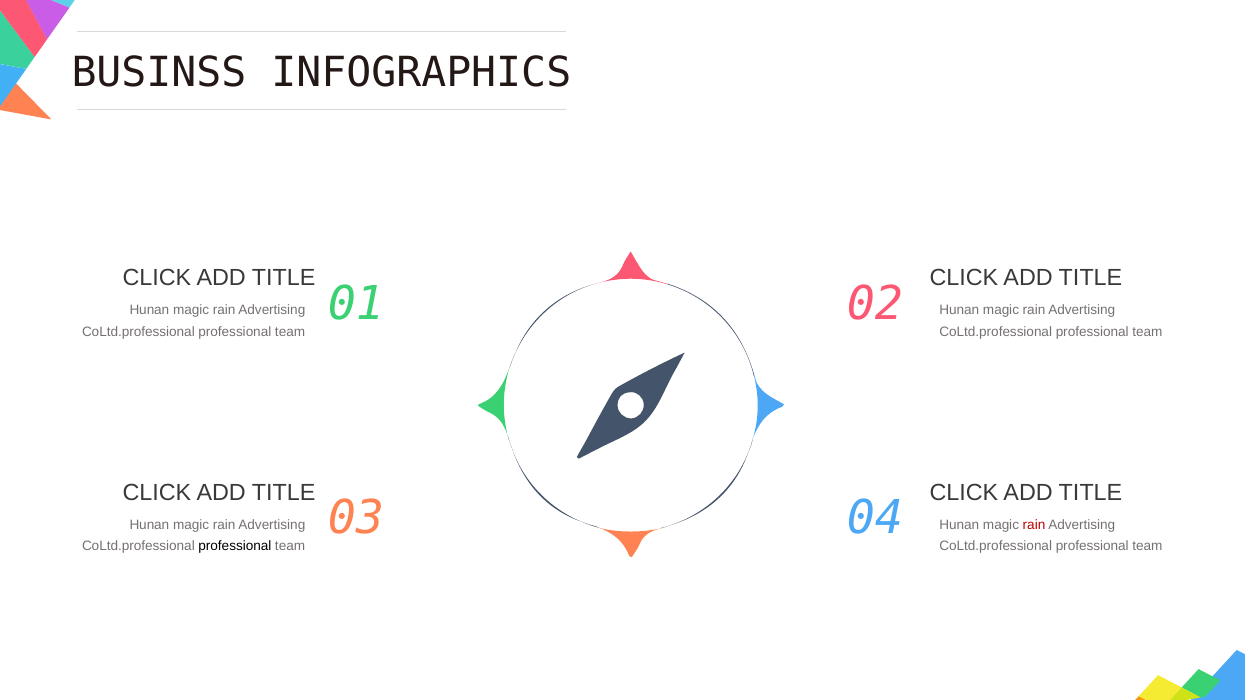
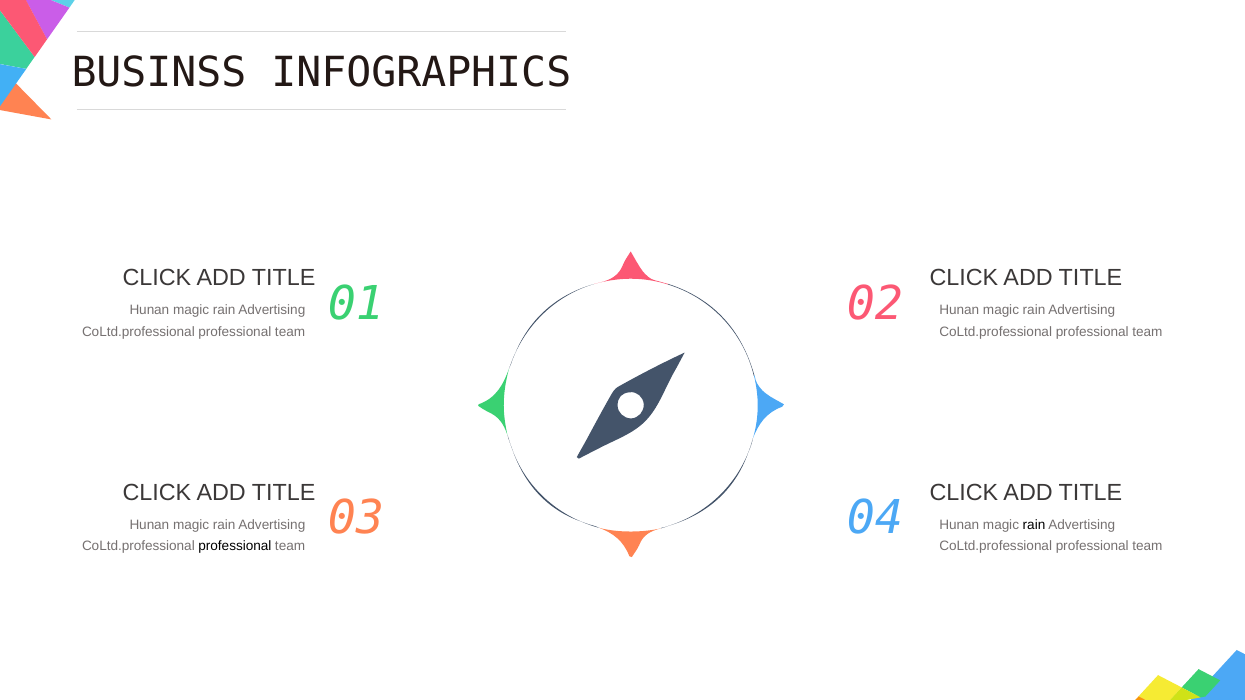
rain at (1034, 525) colour: red -> black
